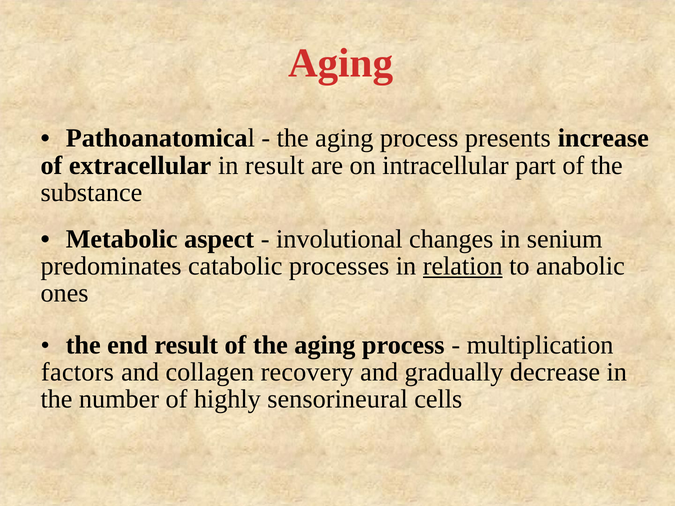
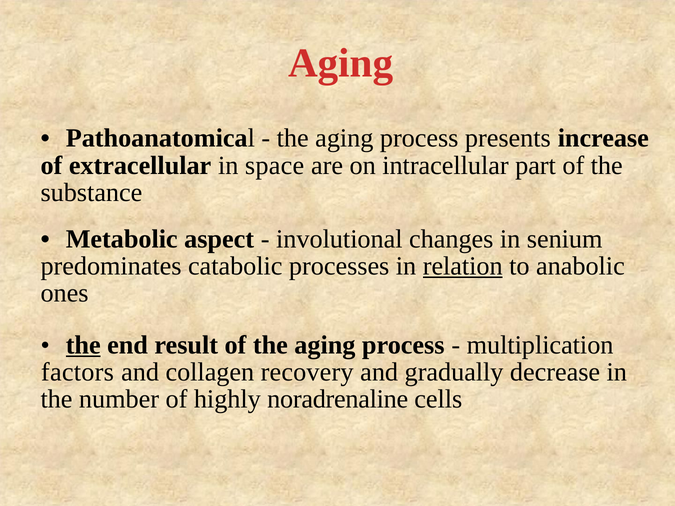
in result: result -> space
the at (83, 345) underline: none -> present
sensorineural: sensorineural -> noradrenaline
